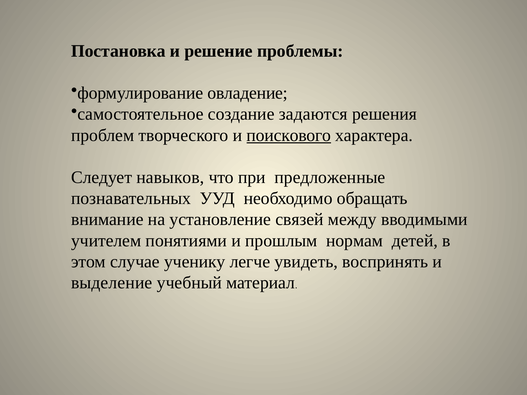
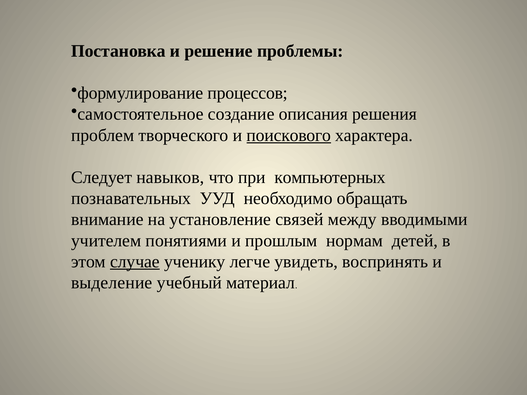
овладение: овладение -> процессов
задаются: задаются -> описания
предложенные: предложенные -> компьютерных
случае underline: none -> present
